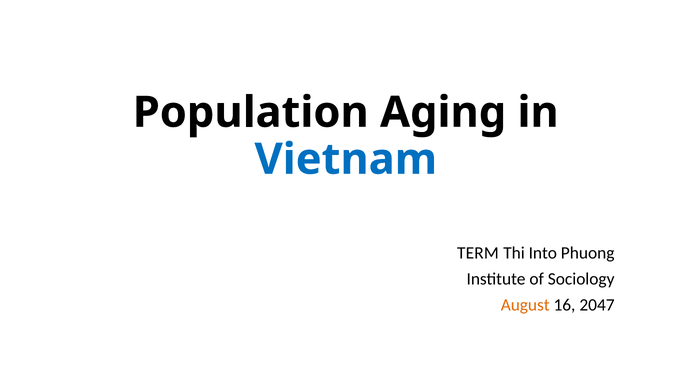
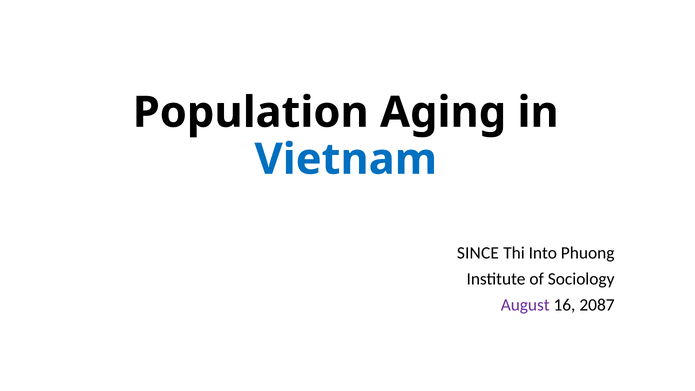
TERM: TERM -> SINCE
August colour: orange -> purple
2047: 2047 -> 2087
